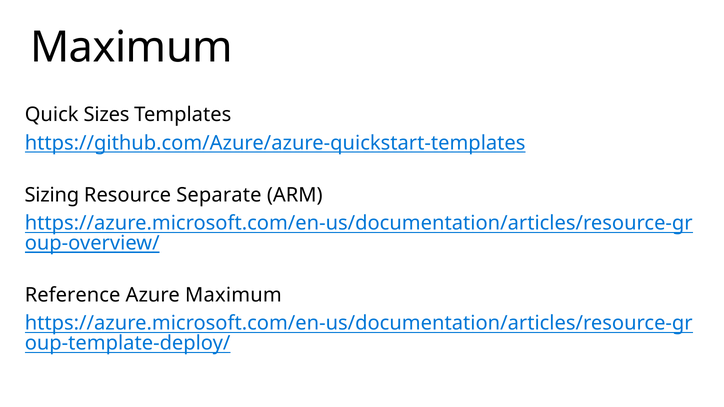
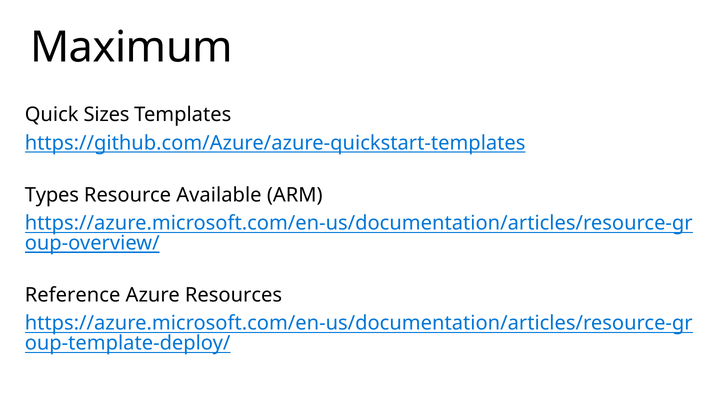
Sizing: Sizing -> Types
Separate: Separate -> Available
Azure Maximum: Maximum -> Resources
